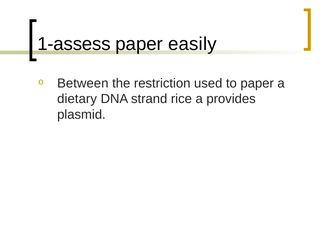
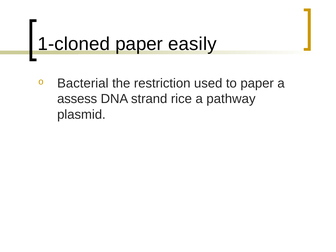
1-assess: 1-assess -> 1-cloned
Between: Between -> Bacterial
dietary: dietary -> assess
provides: provides -> pathway
